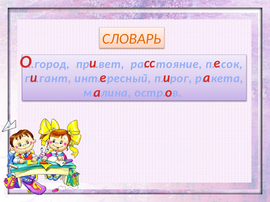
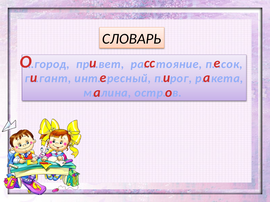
СЛОВАРЬ colour: orange -> black
